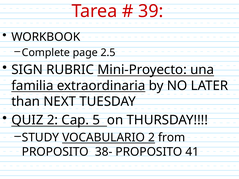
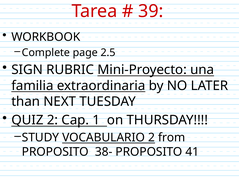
5: 5 -> 1
